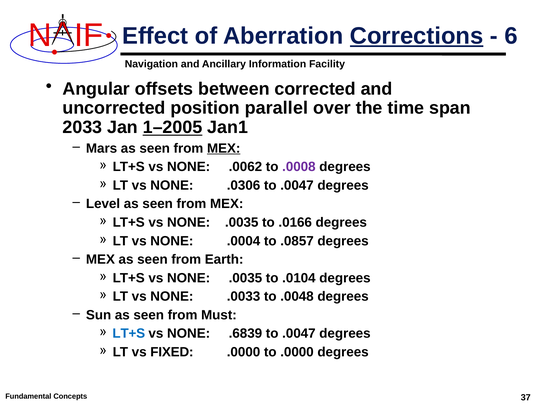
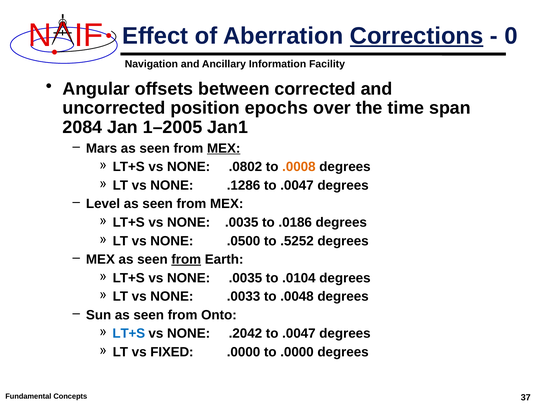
6: 6 -> 0
parallel: parallel -> epochs
2033: 2033 -> 2084
1–2005 underline: present -> none
.0062: .0062 -> .0802
.0008 colour: purple -> orange
.0306: .0306 -> .1286
.0166: .0166 -> .0186
.0004: .0004 -> .0500
.0857: .0857 -> .5252
from at (186, 259) underline: none -> present
Must: Must -> Onto
.6839: .6839 -> .2042
